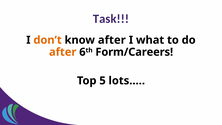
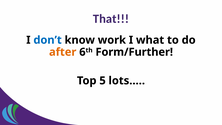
Task: Task -> That
don’t colour: orange -> blue
know after: after -> work
Form/Careers: Form/Careers -> Form/Further
